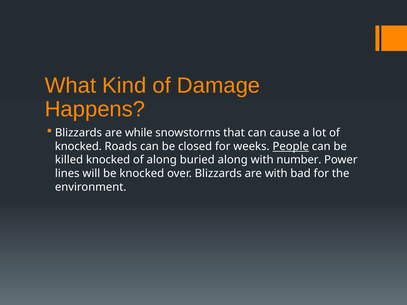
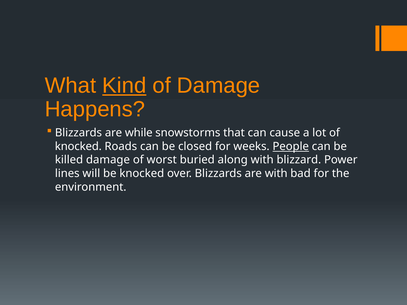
Kind underline: none -> present
killed knocked: knocked -> damage
of along: along -> worst
number: number -> blizzard
